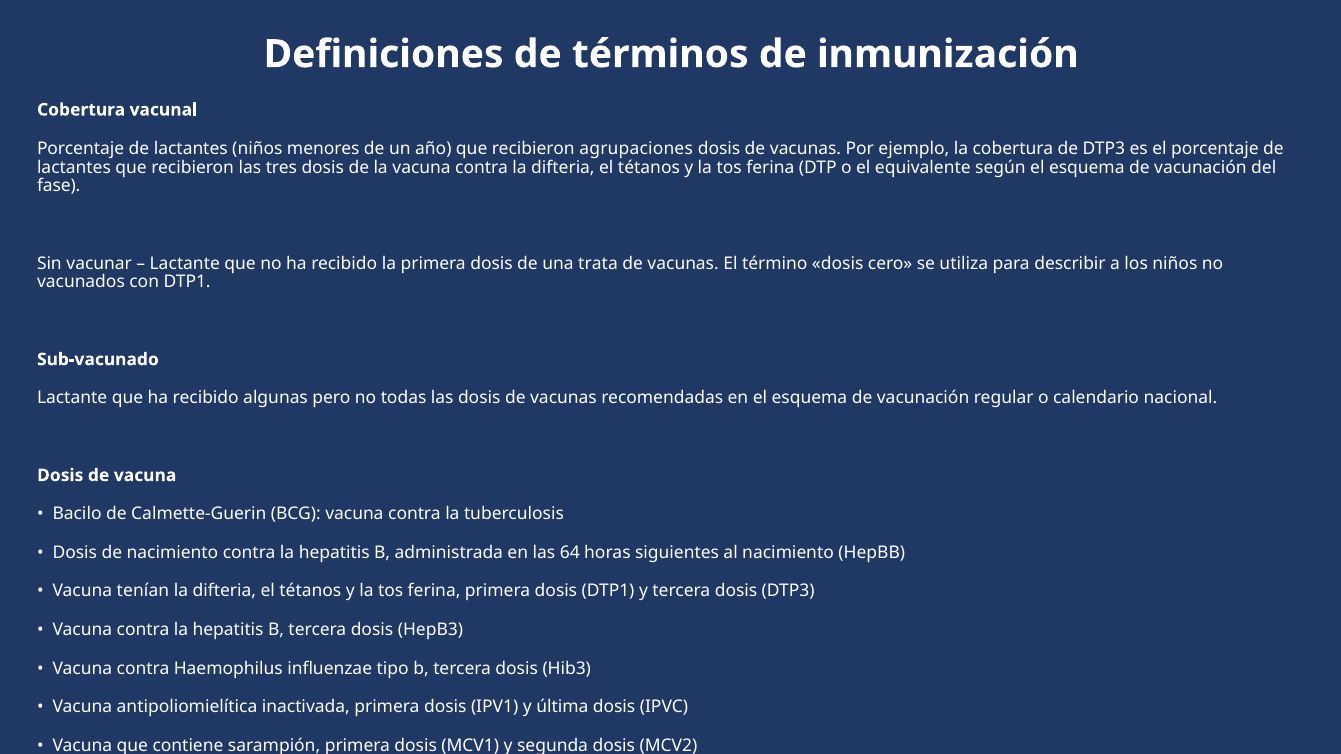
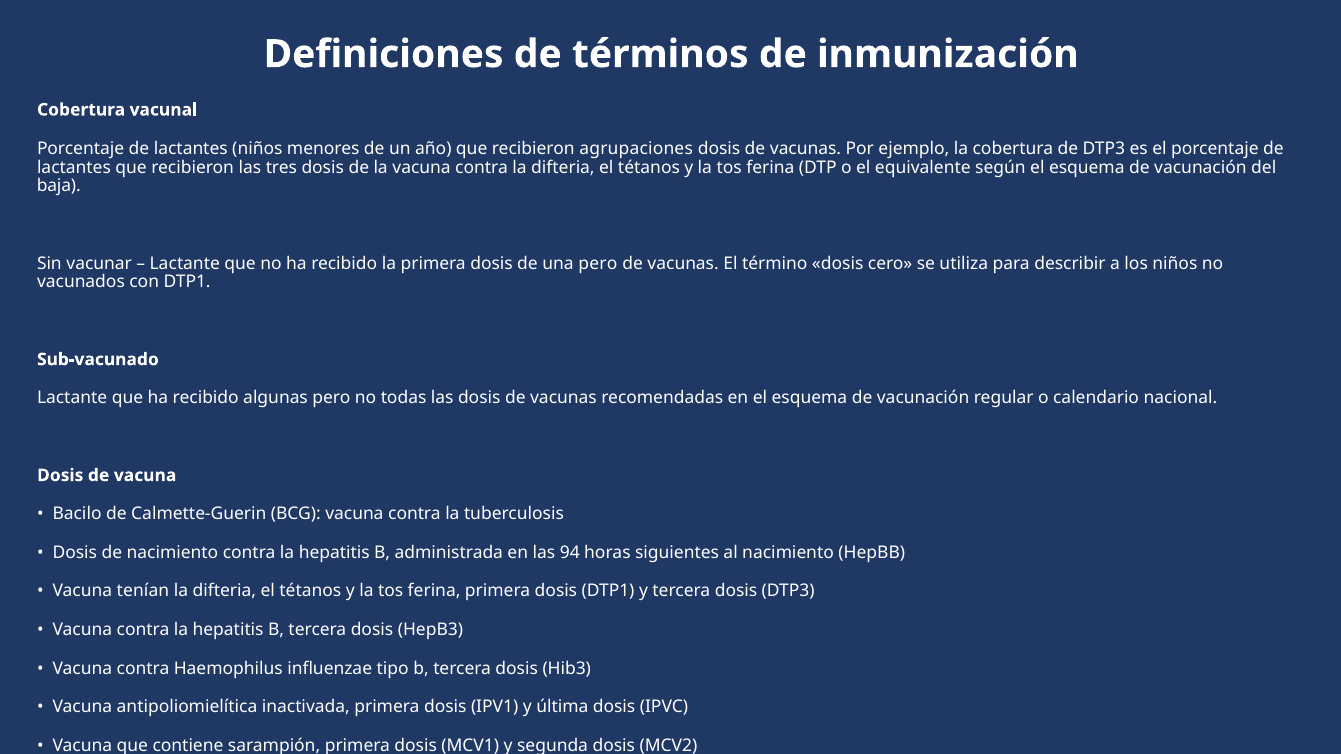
fase: fase -> baja
una trata: trata -> pero
64: 64 -> 94
